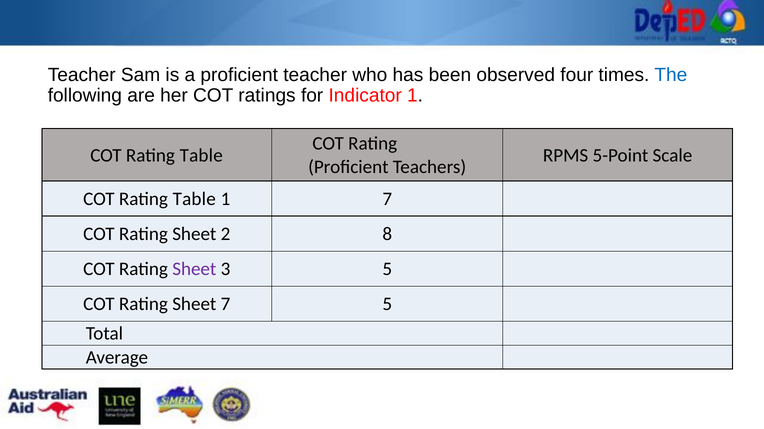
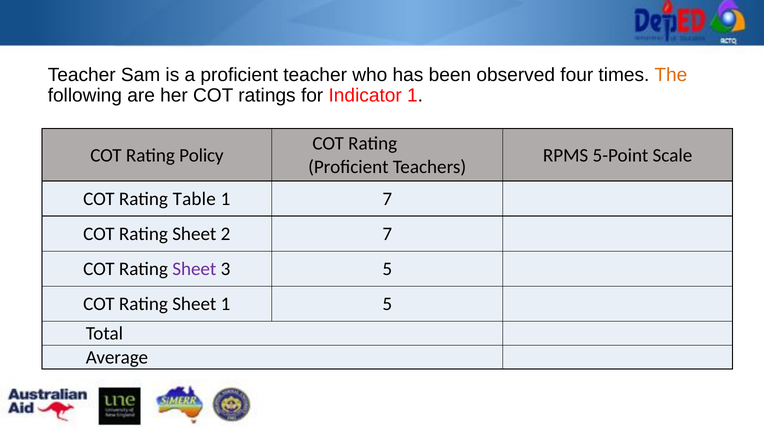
The colour: blue -> orange
Table at (201, 155): Table -> Policy
2 8: 8 -> 7
Sheet 7: 7 -> 1
